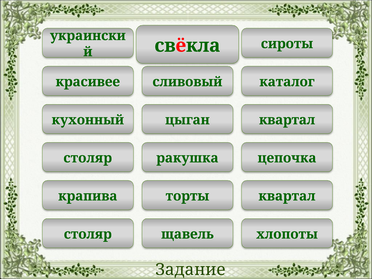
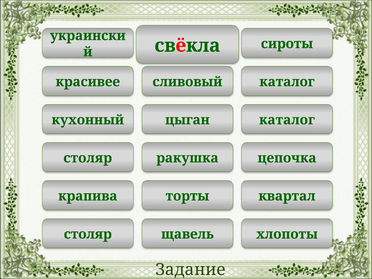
цыган квартал: квартал -> каталог
